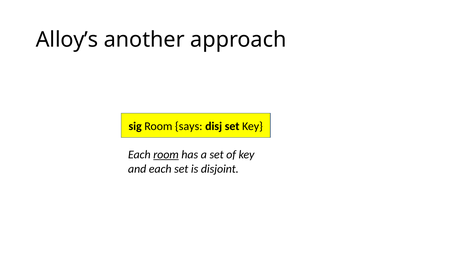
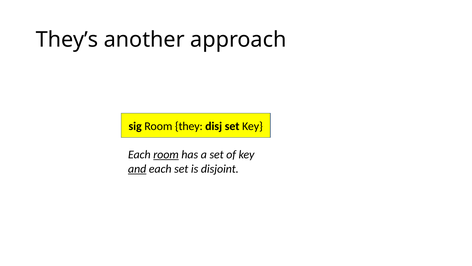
Alloy’s: Alloy’s -> They’s
says: says -> they
and underline: none -> present
